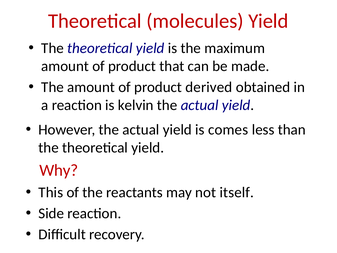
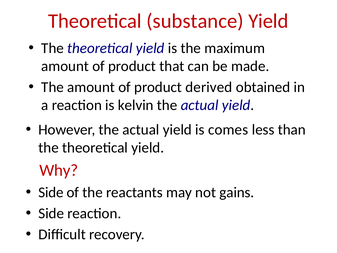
molecules: molecules -> substance
This at (51, 192): This -> Side
itself: itself -> gains
